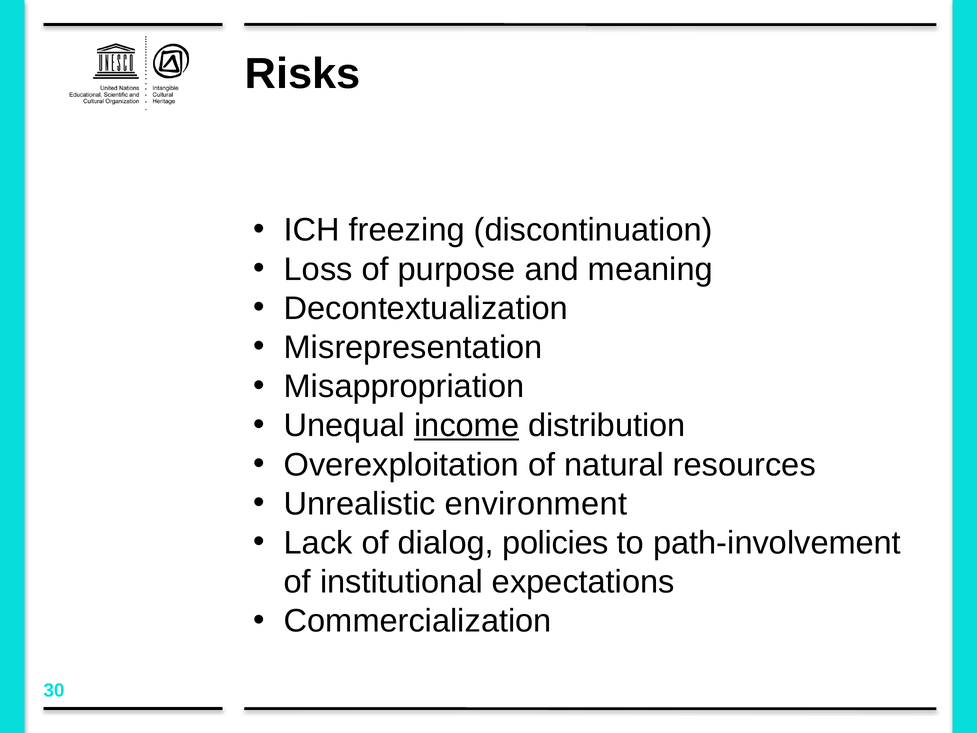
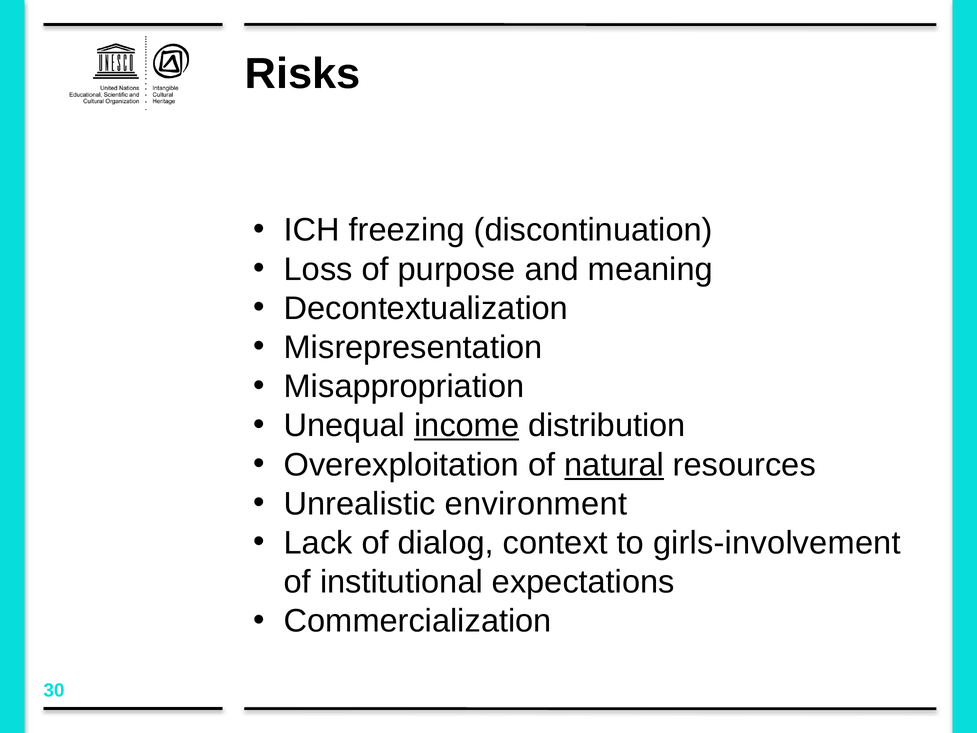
natural underline: none -> present
policies: policies -> context
path-involvement: path-involvement -> girls-involvement
